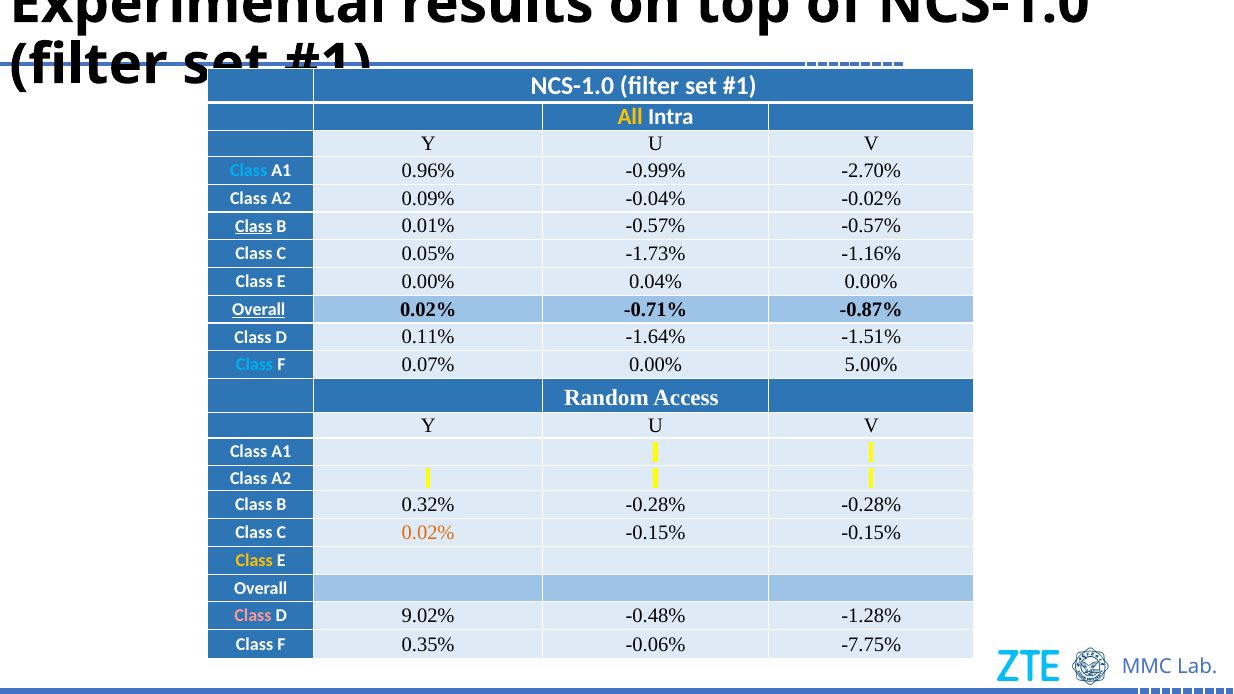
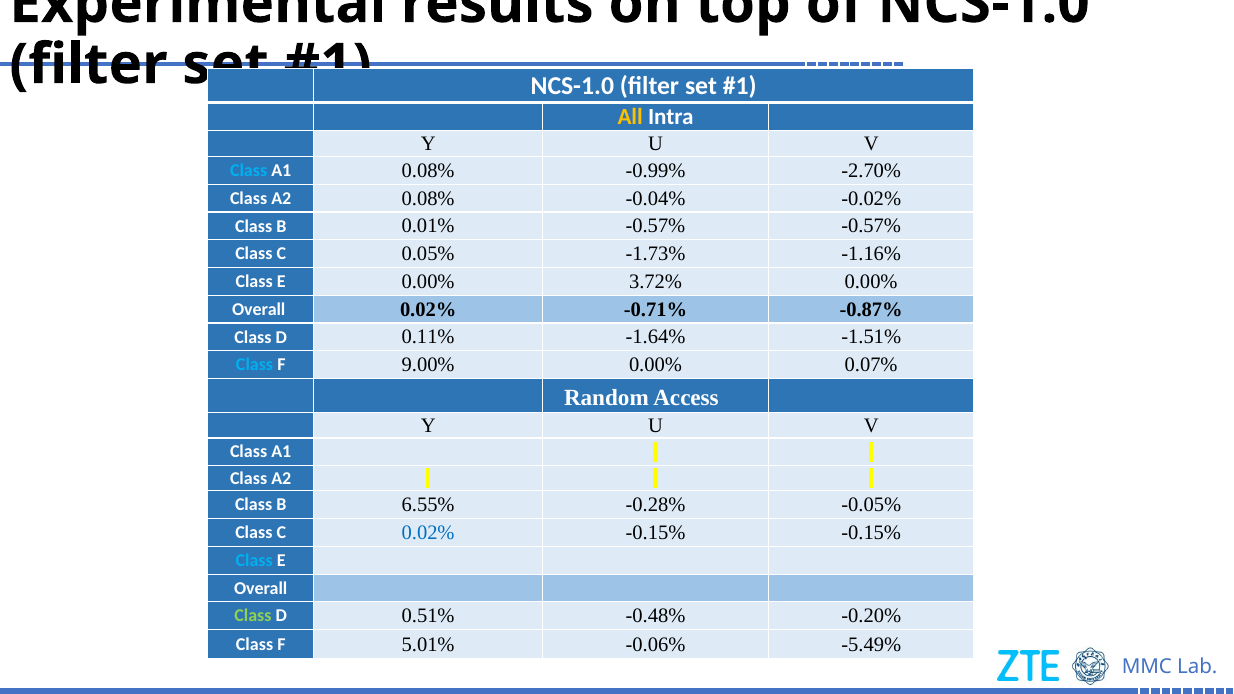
A1 0.96%: 0.96% -> 0.08%
A2 0.09%: 0.09% -> 0.08%
Class at (254, 226) underline: present -> none
0.04%: 0.04% -> 3.72%
Overall at (259, 309) underline: present -> none
0.07%: 0.07% -> 9.00%
5.00%: 5.00% -> 0.07%
0.32%: 0.32% -> 6.55%
-0.28% -0.28%: -0.28% -> -0.05%
0.02% at (428, 533) colour: orange -> blue
Class at (254, 561) colour: yellow -> light blue
Class at (253, 616) colour: pink -> light green
9.02%: 9.02% -> 0.51%
-1.28%: -1.28% -> -0.20%
0.35%: 0.35% -> 5.01%
-7.75%: -7.75% -> -5.49%
